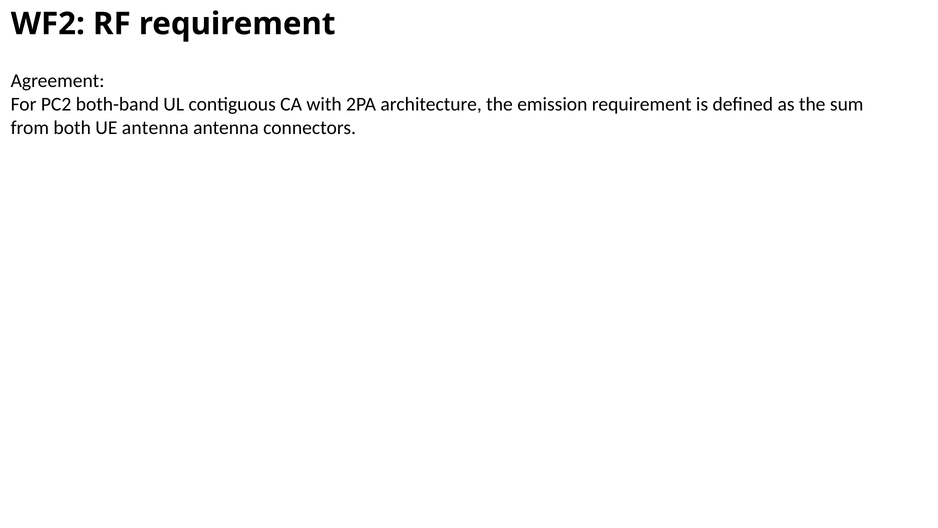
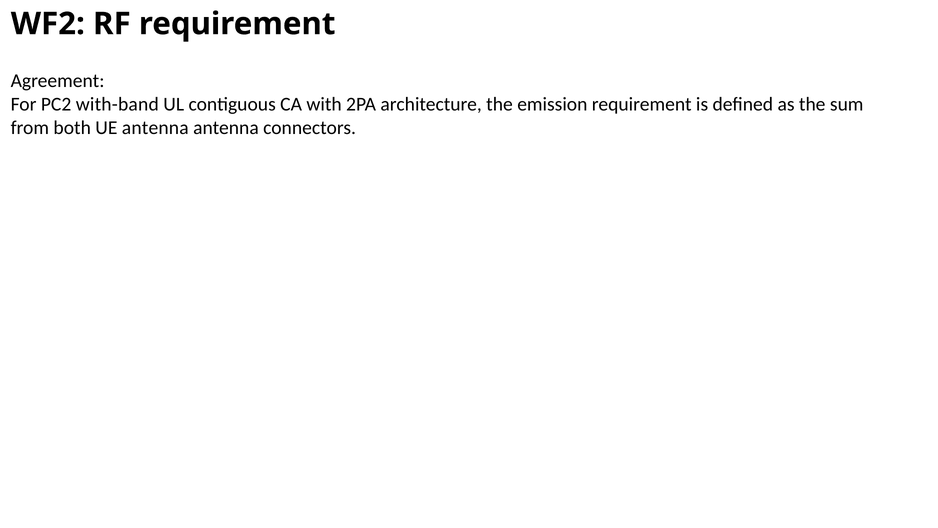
both-band: both-band -> with-band
